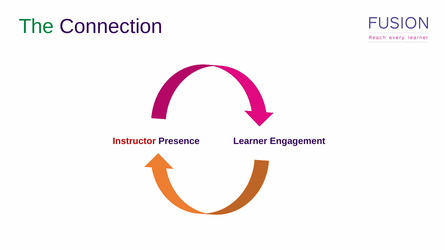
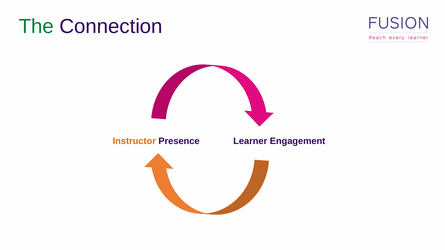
Instructor colour: red -> orange
